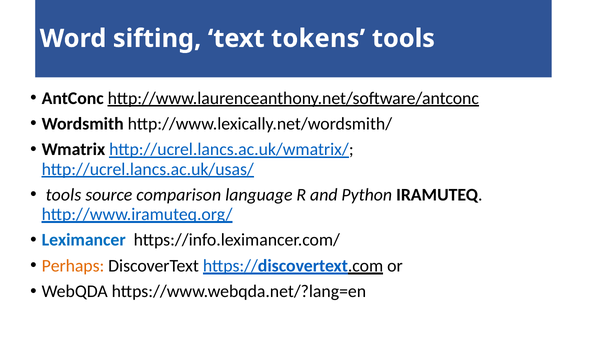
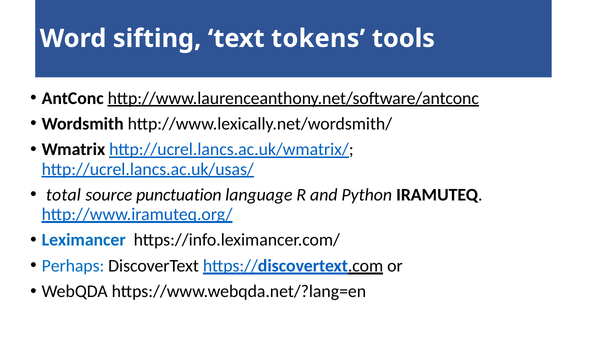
tools at (63, 195): tools -> total
comparison: comparison -> punctuation
Perhaps colour: orange -> blue
